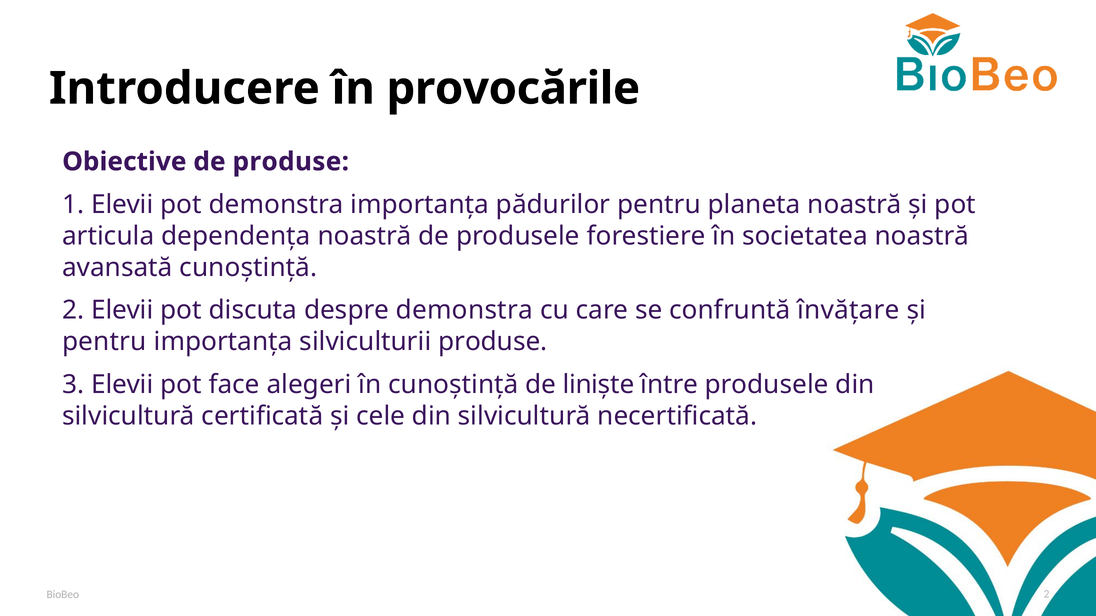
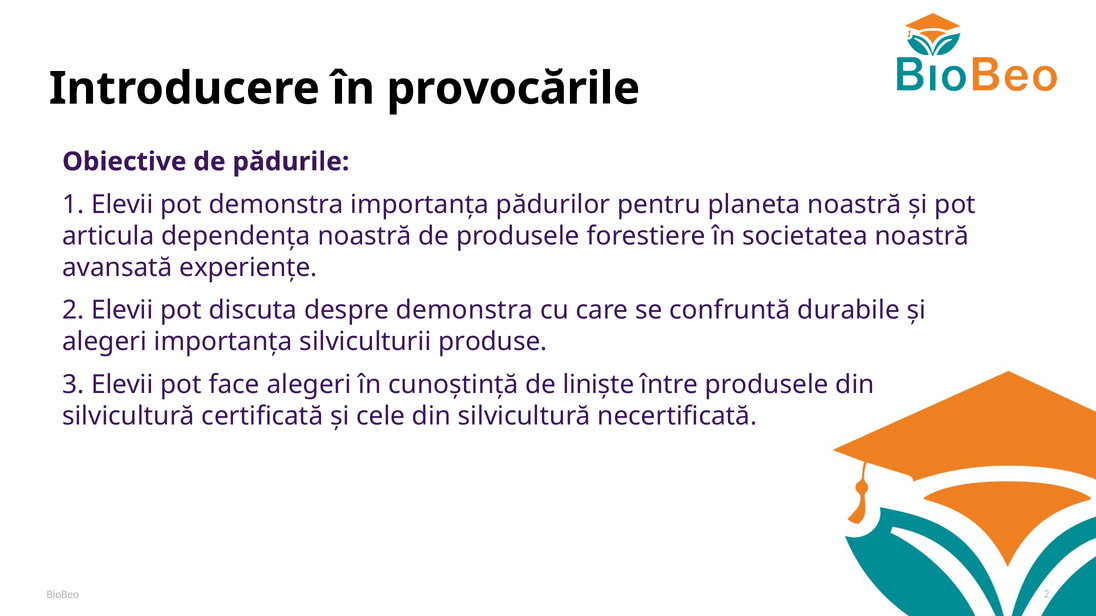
de produse: produse -> pădurile
avansată cunoștință: cunoștință -> experiențe
învățare: învățare -> durabile
pentru at (104, 342): pentru -> alegeri
